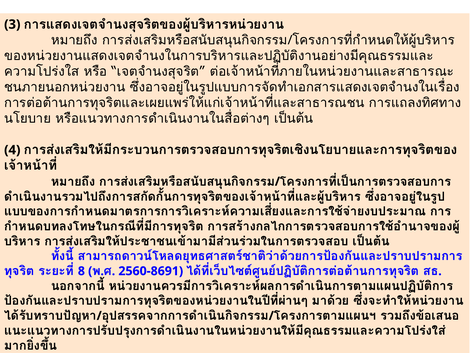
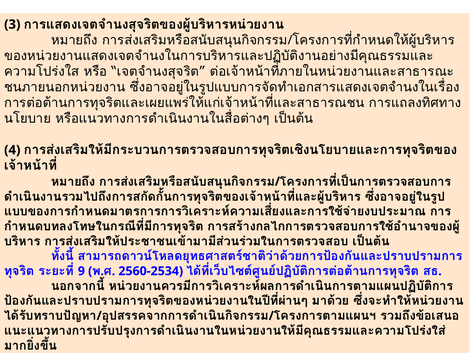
8: 8 -> 9
2560-8691: 2560-8691 -> 2560-2534
